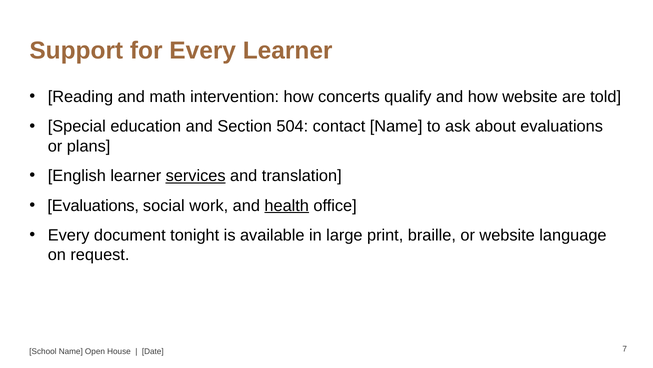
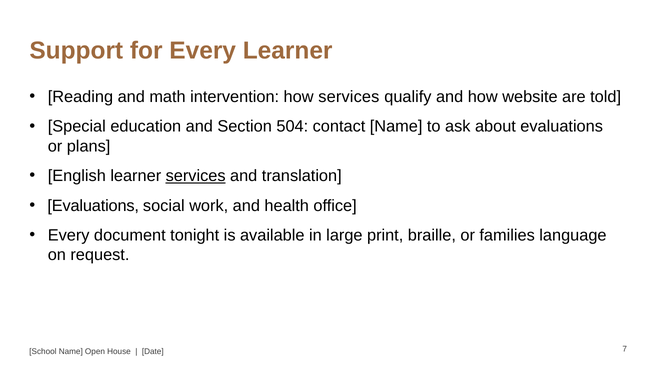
how concerts: concerts -> services
health underline: present -> none
or website: website -> families
